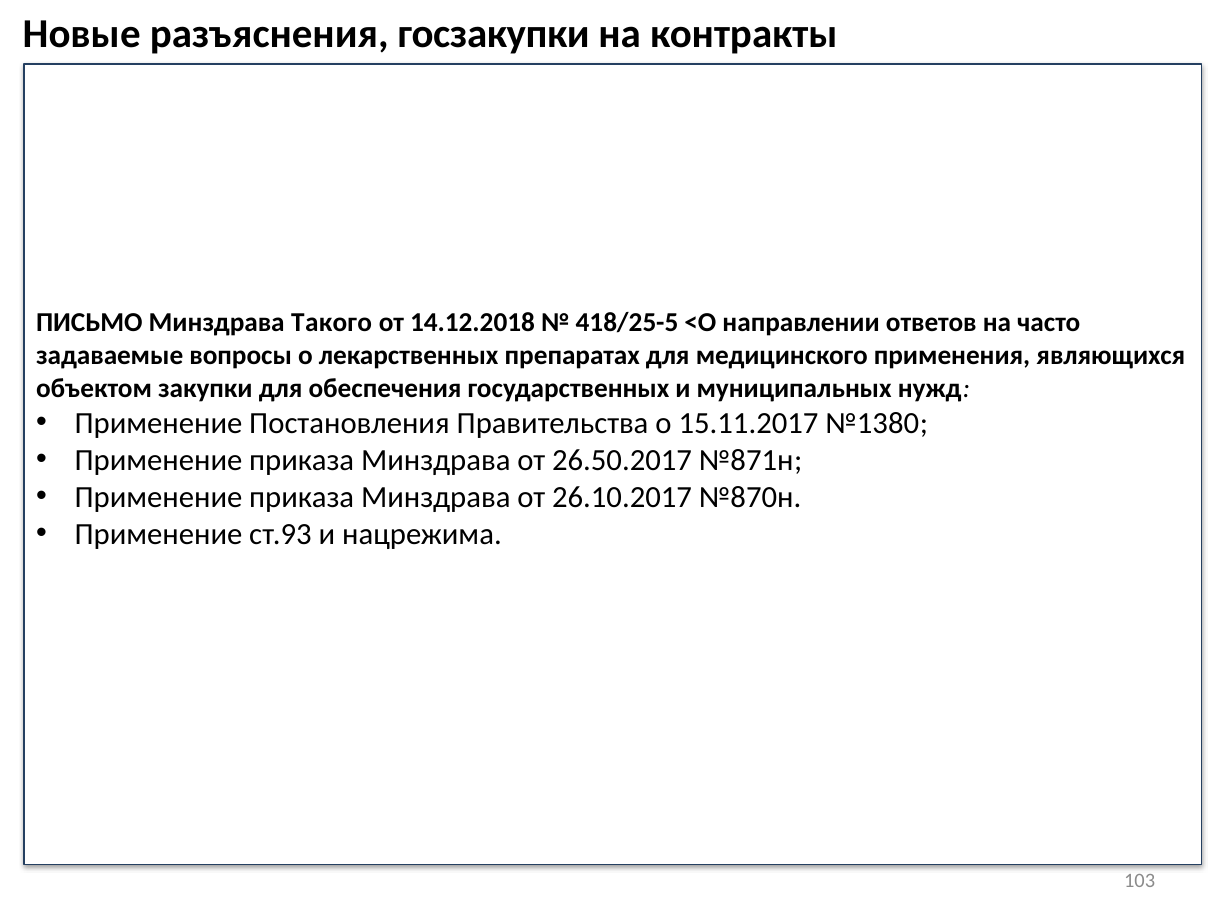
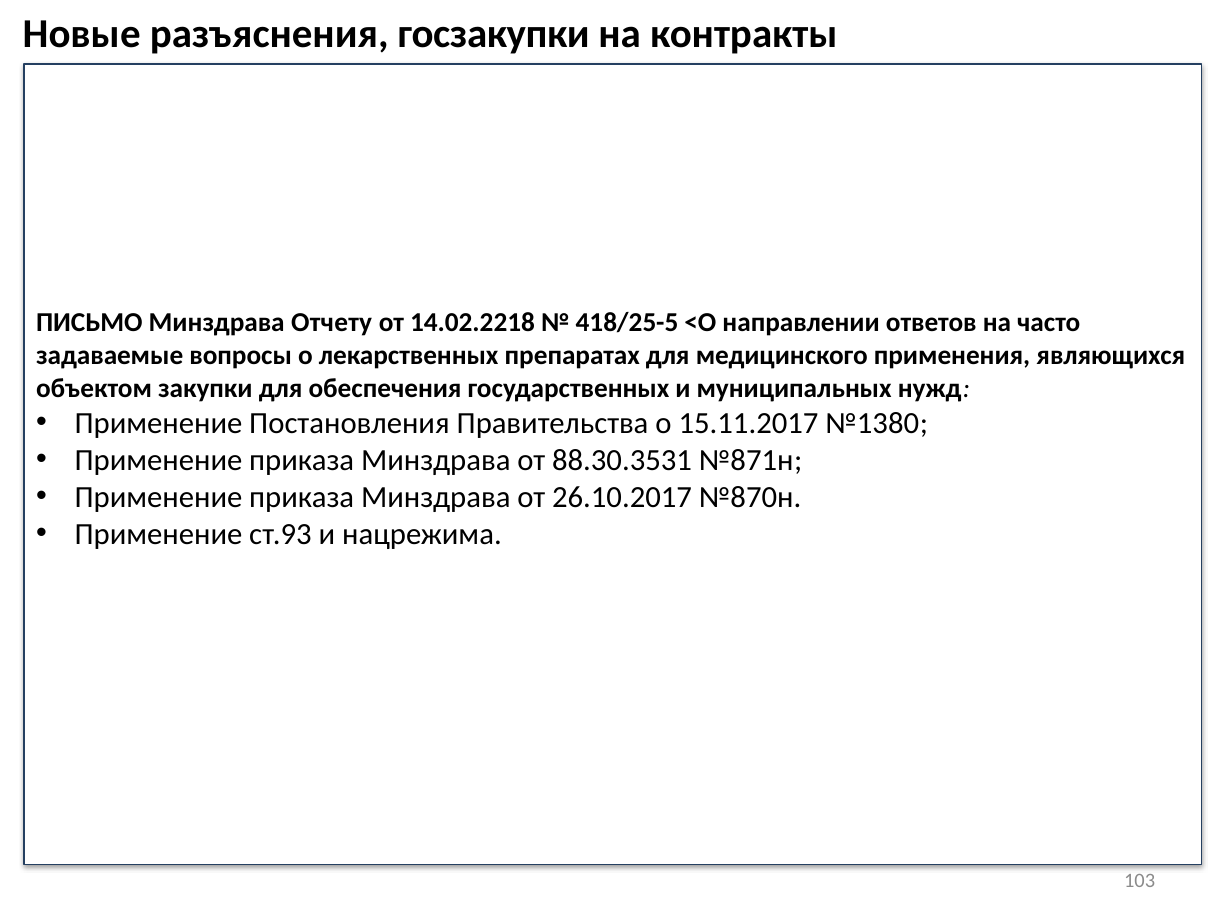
Такого: Такого -> Отчету
14.12.2018: 14.12.2018 -> 14.02.2218
26.50.2017: 26.50.2017 -> 88.30.3531
